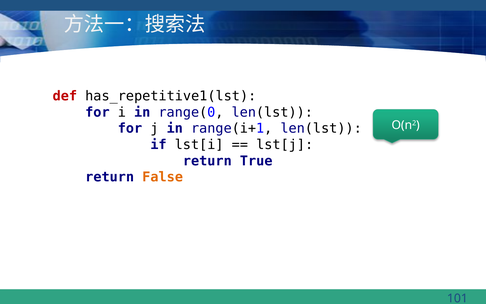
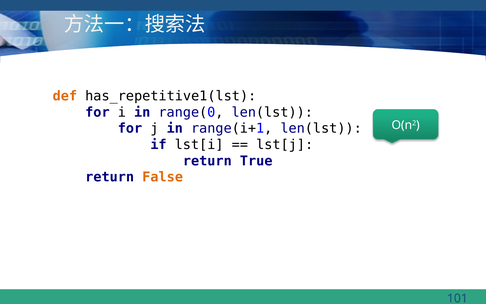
def colour: red -> orange
